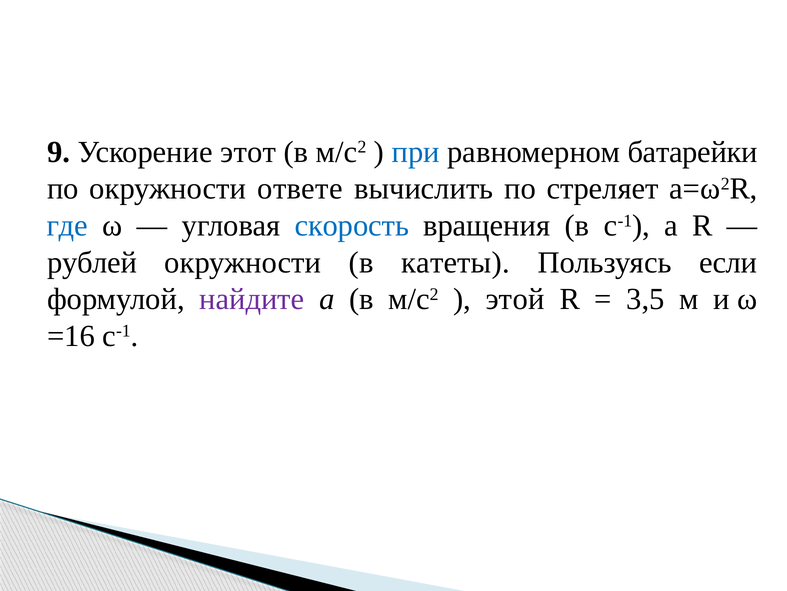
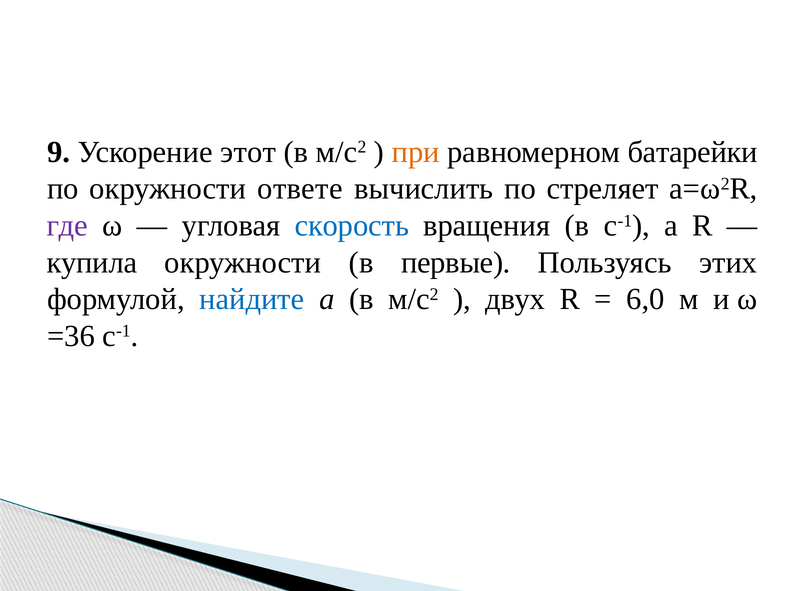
при colour: blue -> orange
где colour: blue -> purple
рублей: рублей -> купила
катеты: катеты -> первые
если: если -> этих
найдите colour: purple -> blue
этой: этой -> двух
3,5: 3,5 -> 6,0
=16: =16 -> =36
